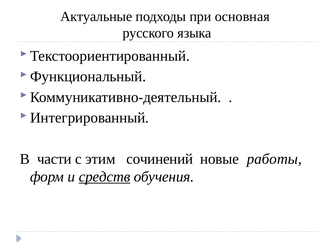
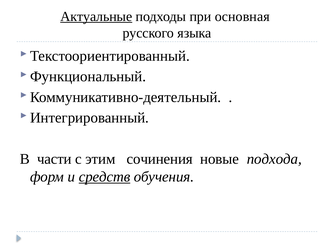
Актуальные underline: none -> present
сочинений: сочинений -> сочинения
работы: работы -> подхода
